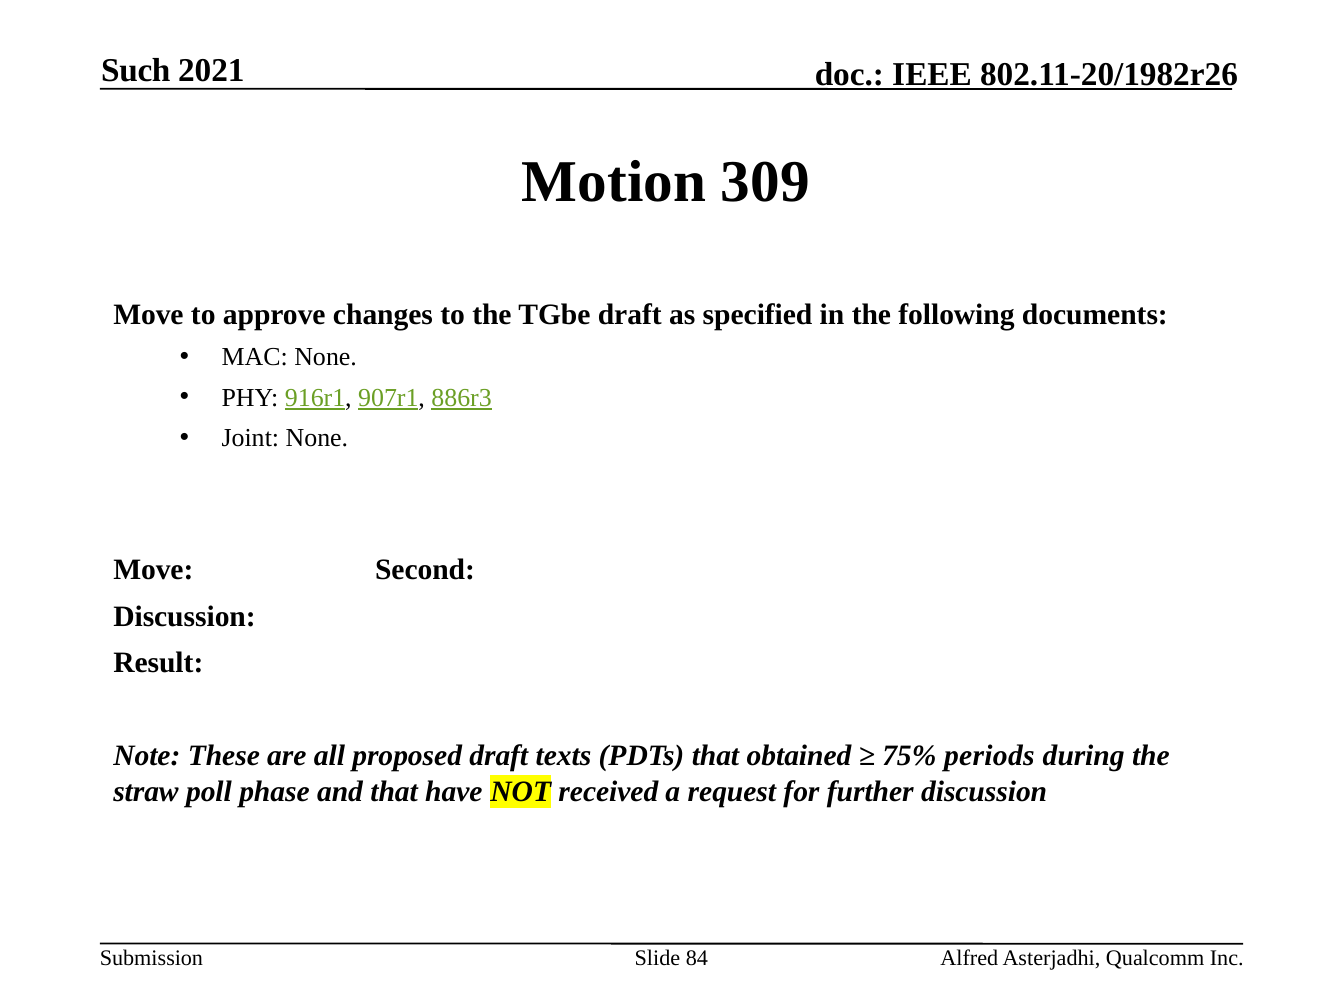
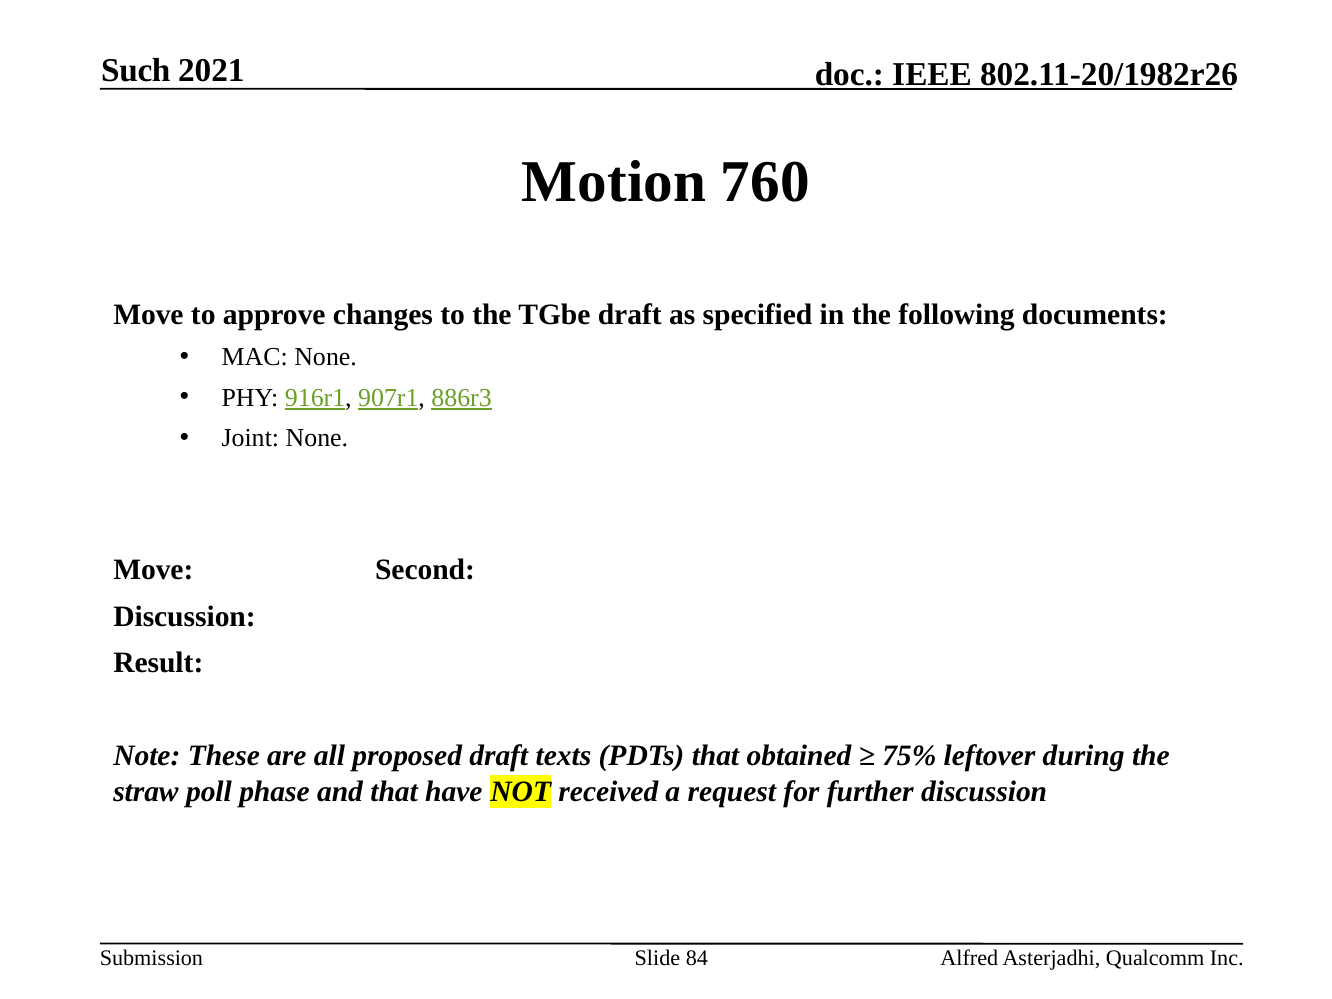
309: 309 -> 760
periods: periods -> leftover
